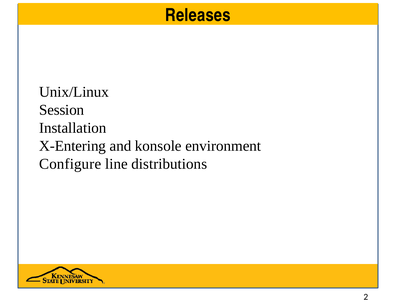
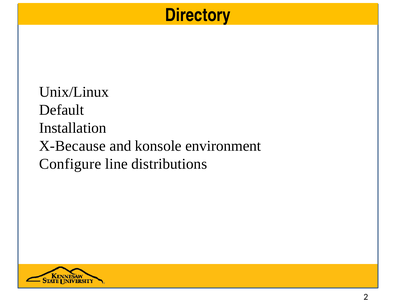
Releases: Releases -> Directory
Session: Session -> Default
X-Entering: X-Entering -> X-Because
